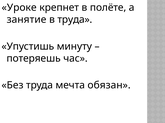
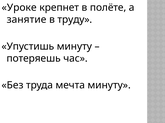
в труда: труда -> труду
мечта обязан: обязан -> минуту
